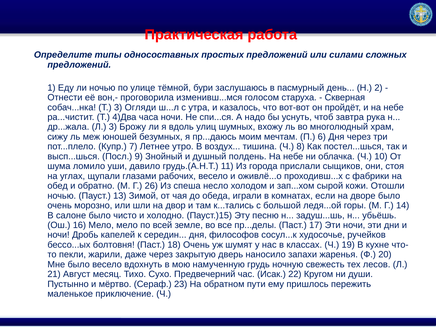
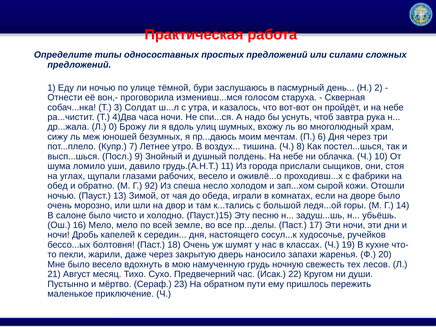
Огляди: Огляди -> Солдат
Л 3: 3 -> 0
26: 26 -> 92
философов: философов -> настоящего
